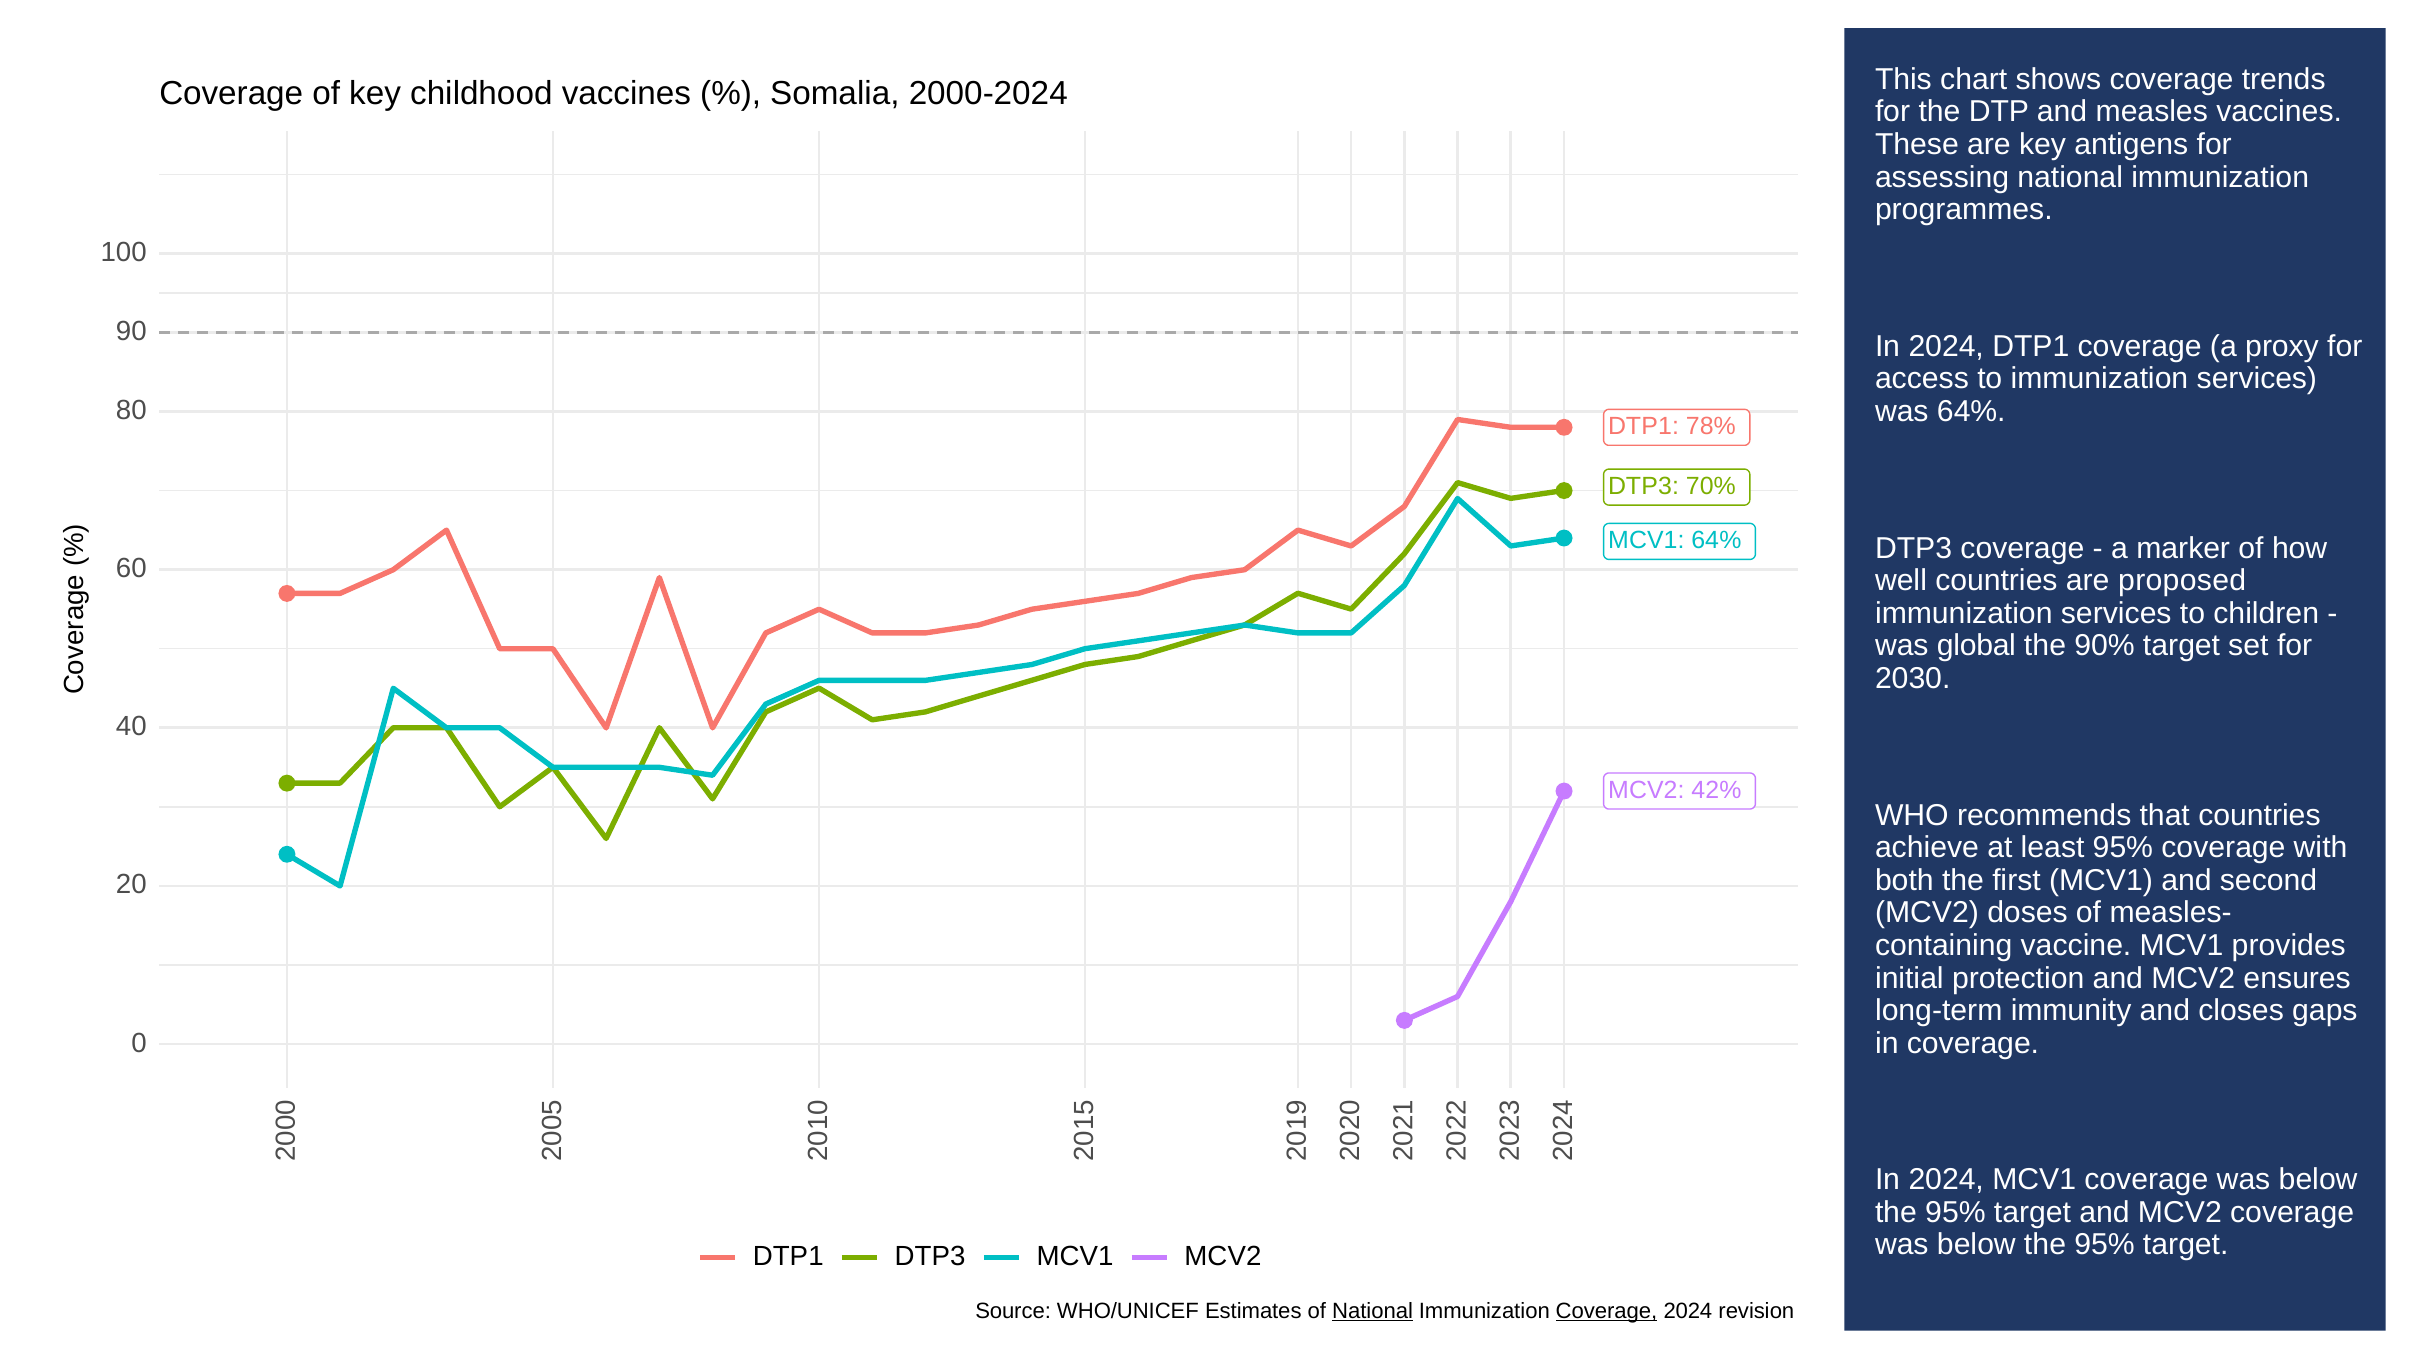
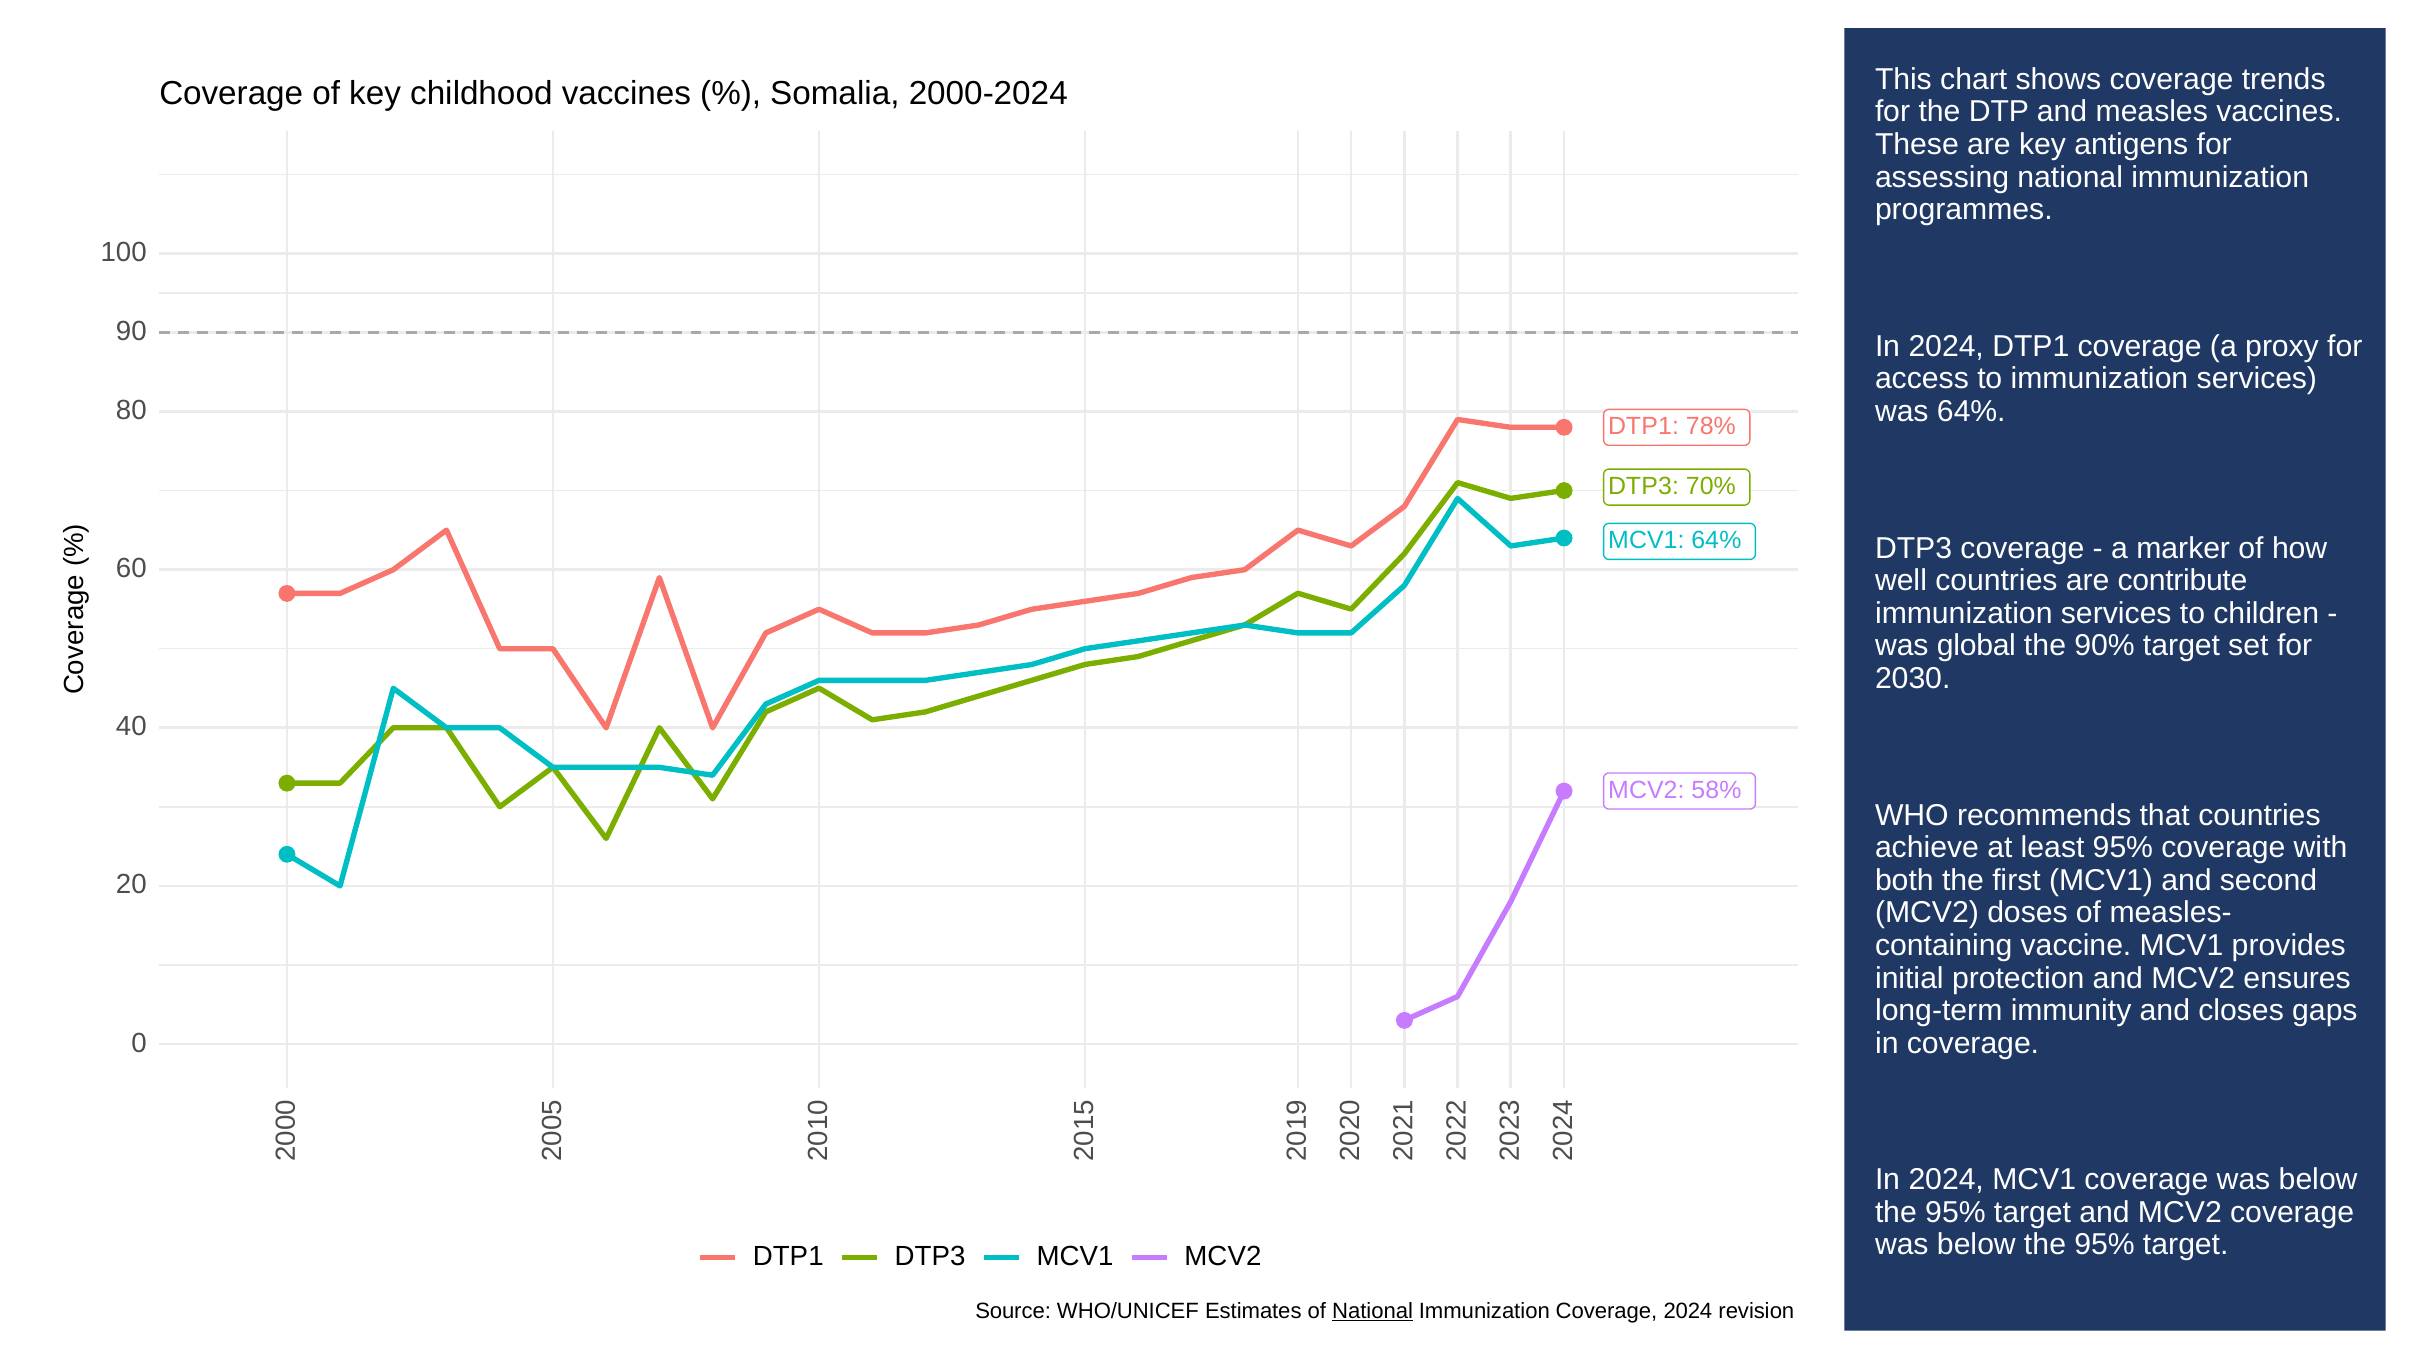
proposed: proposed -> contribute
42%: 42% -> 58%
Coverage at (1607, 1311) underline: present -> none
